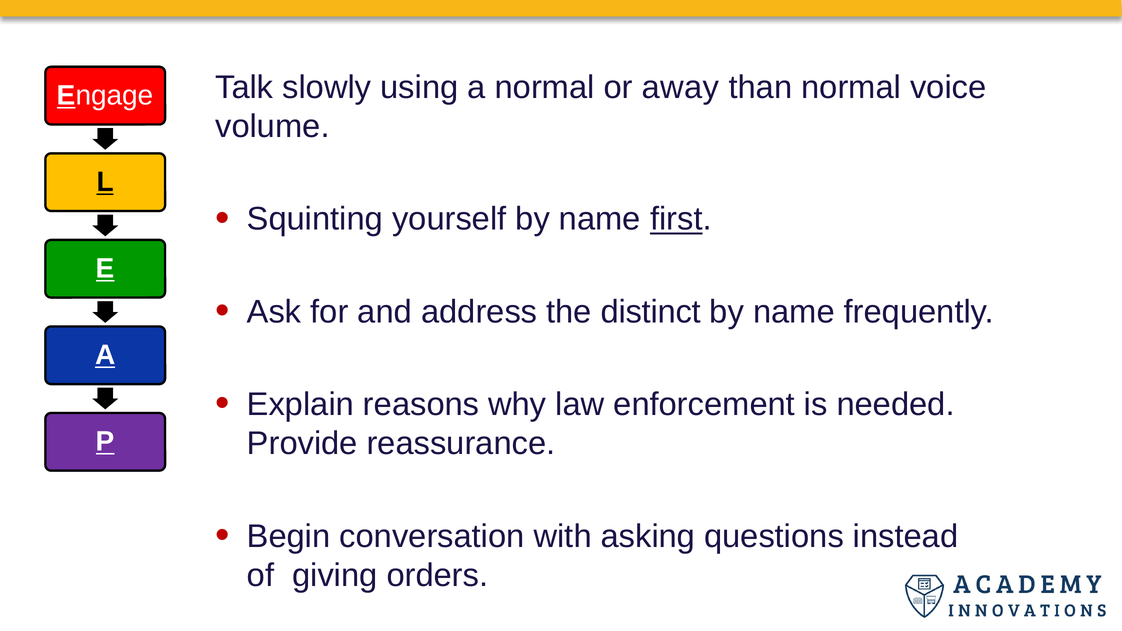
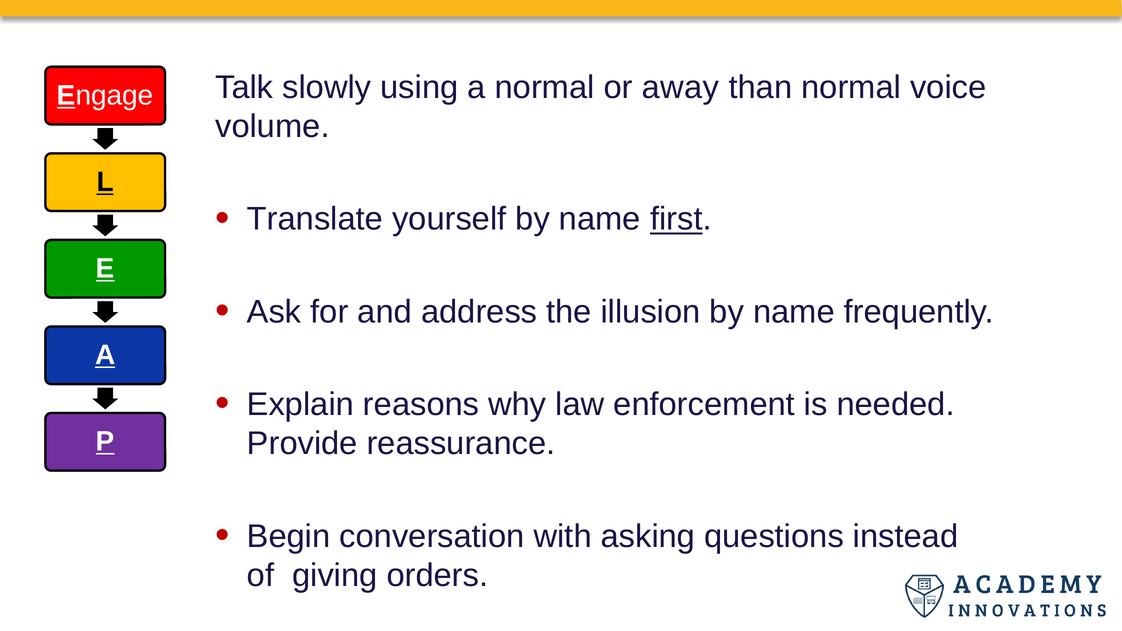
Squinting: Squinting -> Translate
distinct: distinct -> illusion
